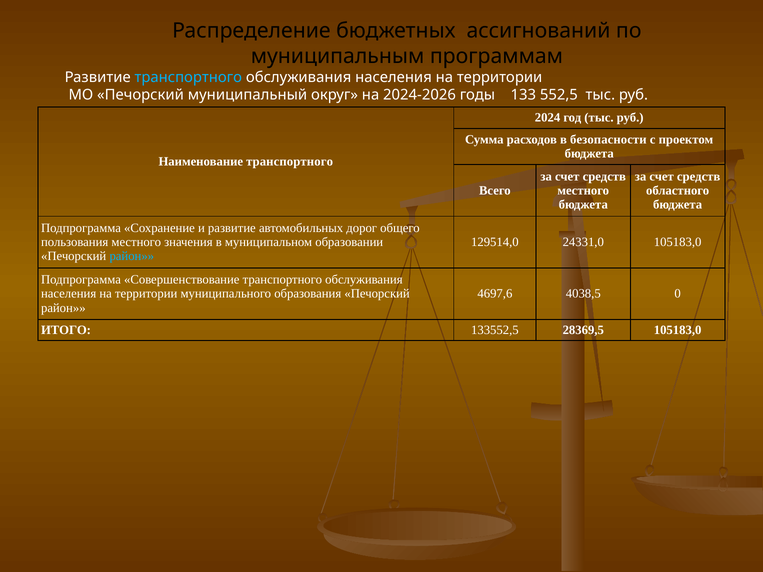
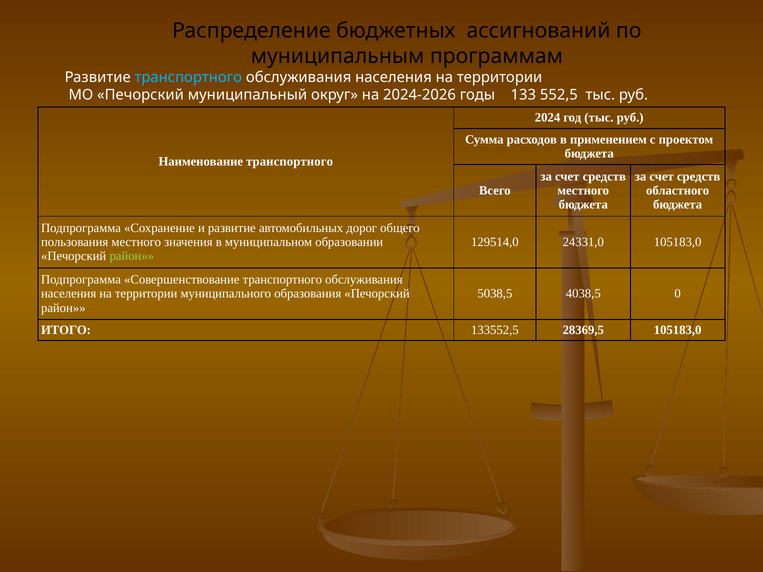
безопасности: безопасности -> применением
район at (132, 256) colour: light blue -> light green
4697,6: 4697,6 -> 5038,5
